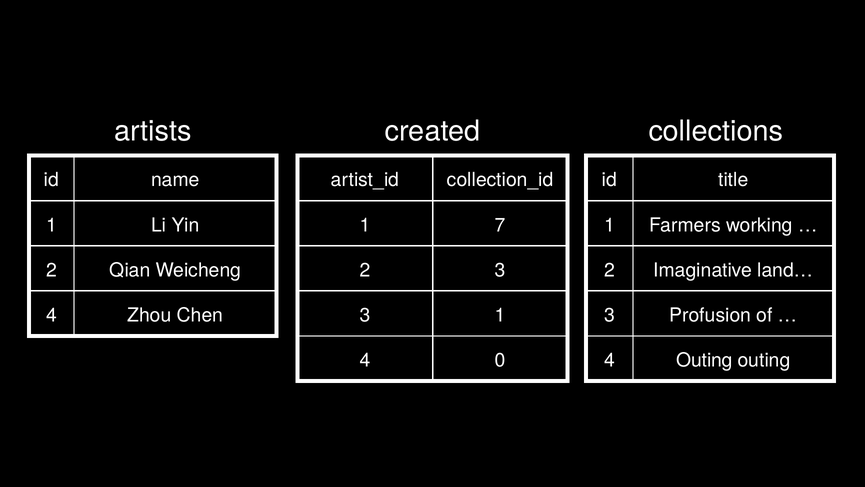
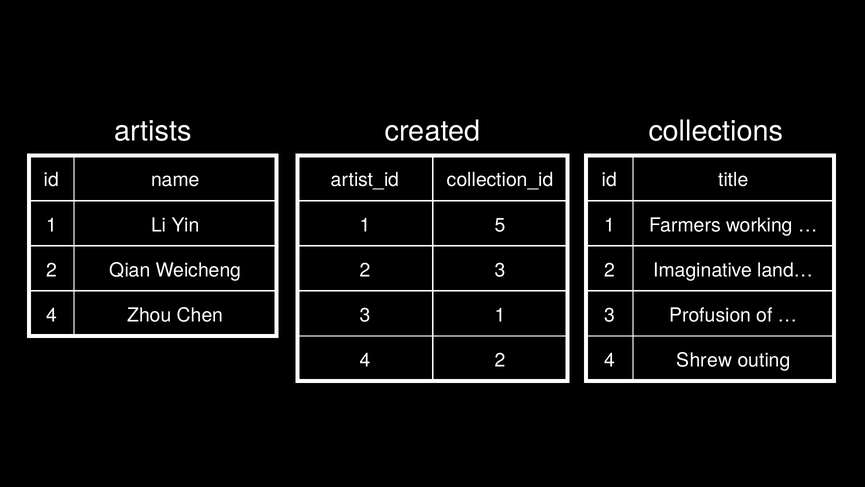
7: 7 -> 5
4 0: 0 -> 2
4 Outing: Outing -> Shrew
